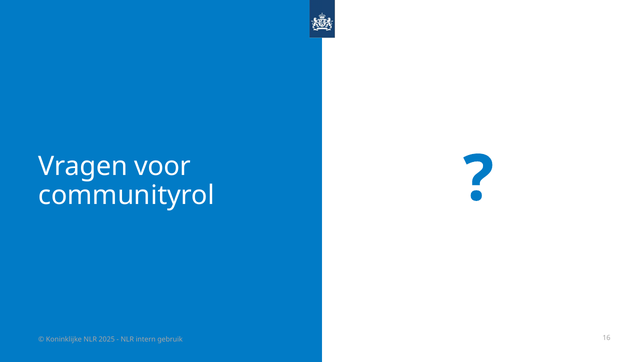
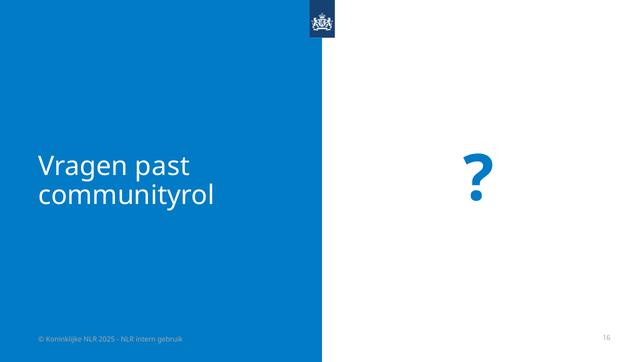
voor: voor -> past
